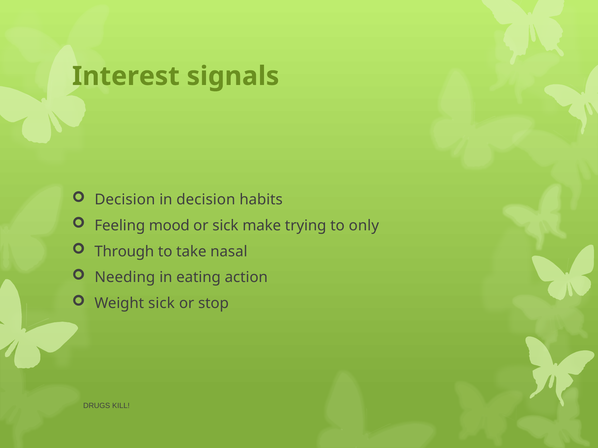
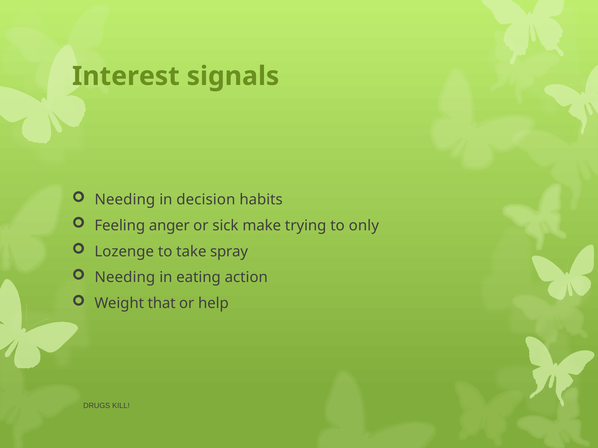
Decision at (125, 200): Decision -> Needing
mood: mood -> anger
Through: Through -> Lozenge
nasal: nasal -> spray
Weight sick: sick -> that
stop: stop -> help
